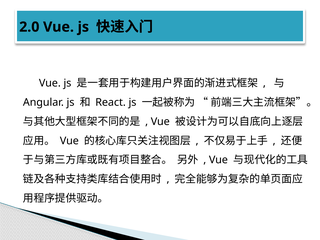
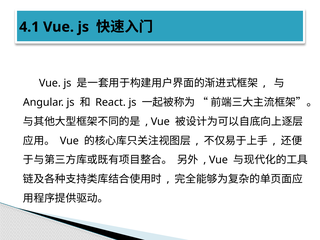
2.0: 2.0 -> 4.1
